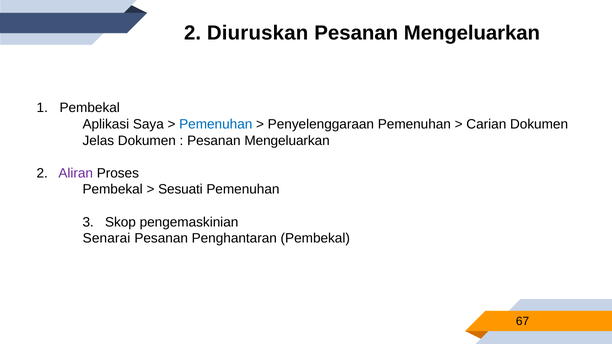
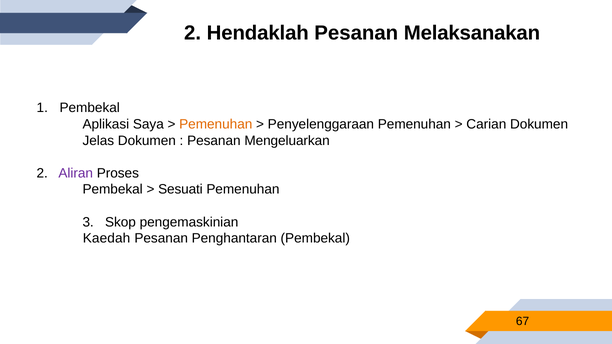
Diuruskan: Diuruskan -> Hendaklah
Mengeluarkan at (472, 33): Mengeluarkan -> Melaksanakan
Pemenuhan at (216, 124) colour: blue -> orange
Senarai: Senarai -> Kaedah
